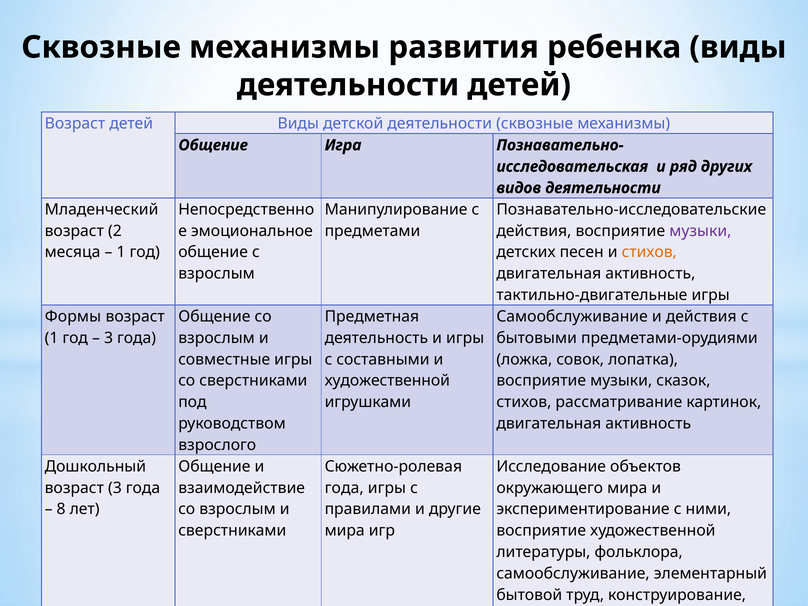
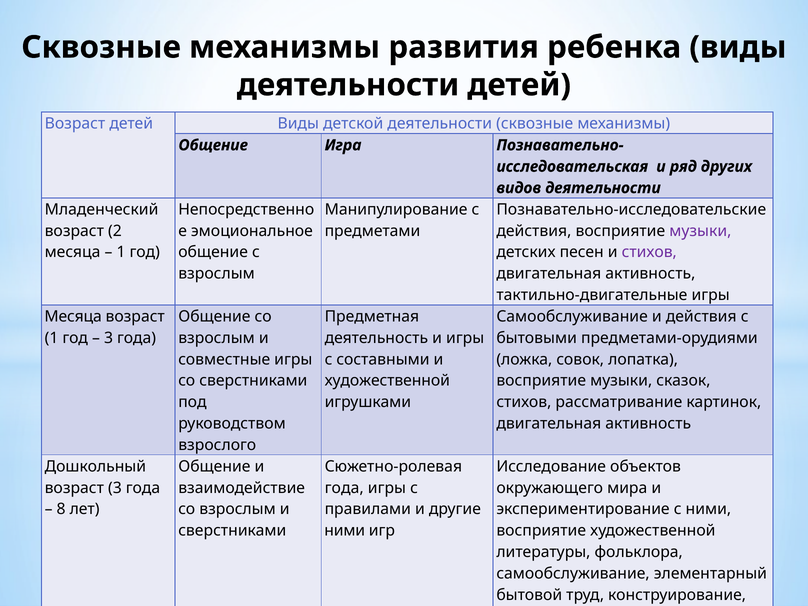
стихов at (649, 252) colour: orange -> purple
Формы at (73, 317): Формы -> Месяца
мира at (345, 531): мира -> ними
